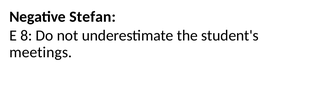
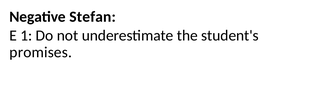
8: 8 -> 1
meetings: meetings -> promises
